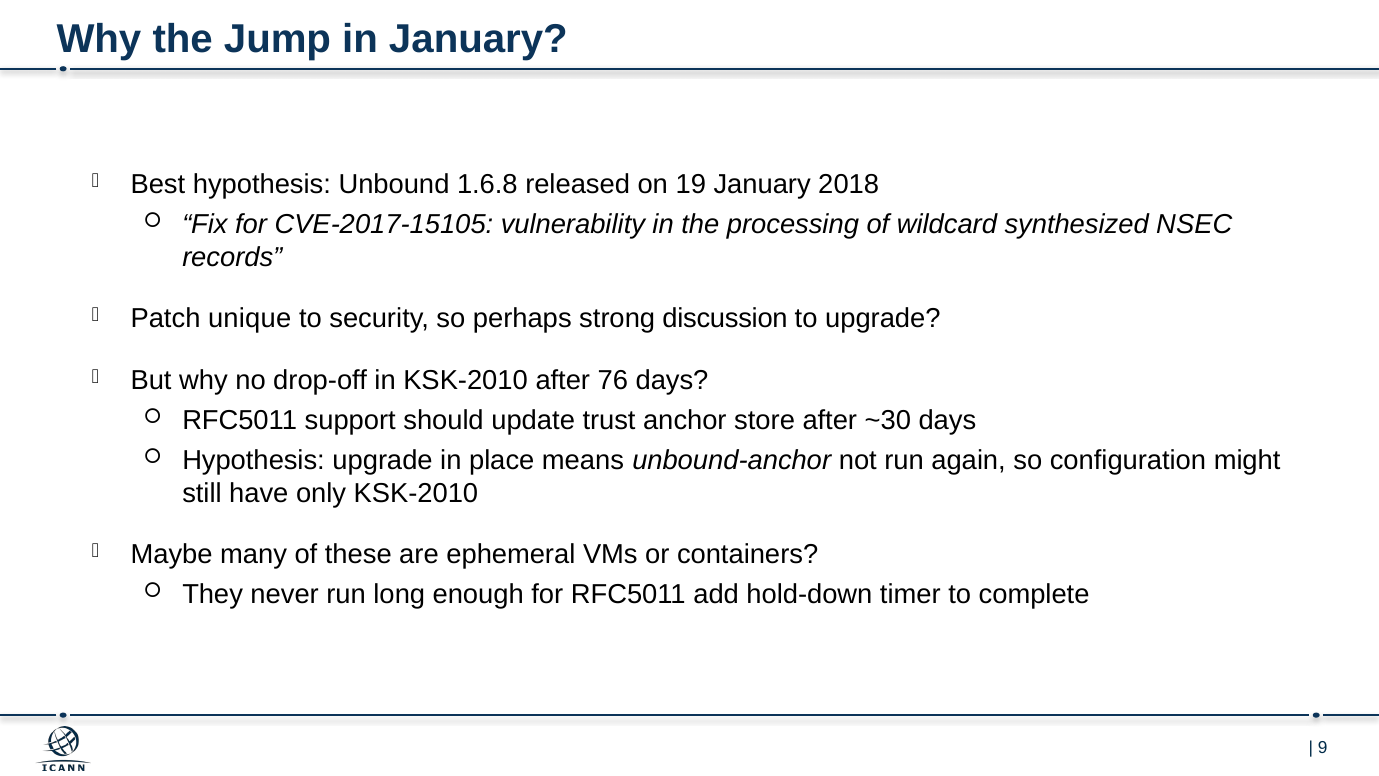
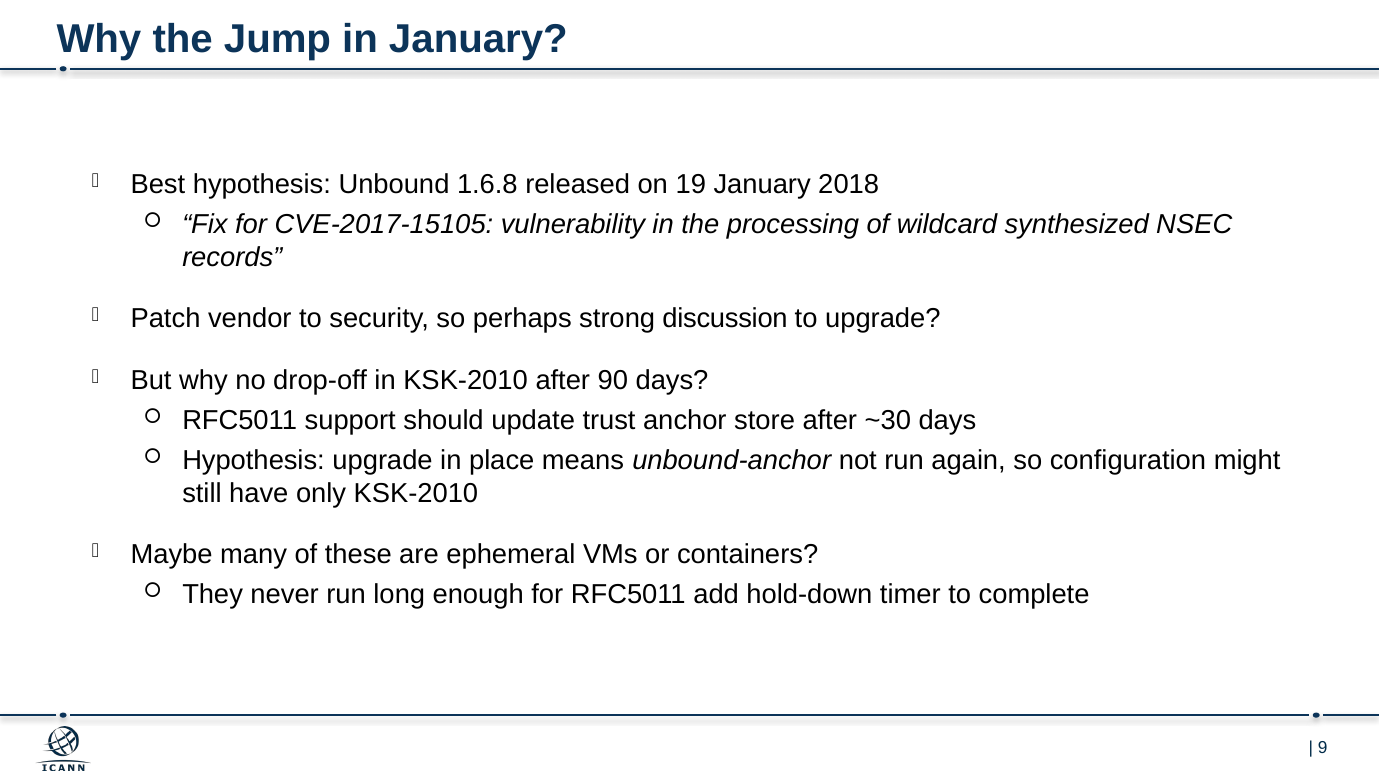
unique: unique -> vendor
76: 76 -> 90
